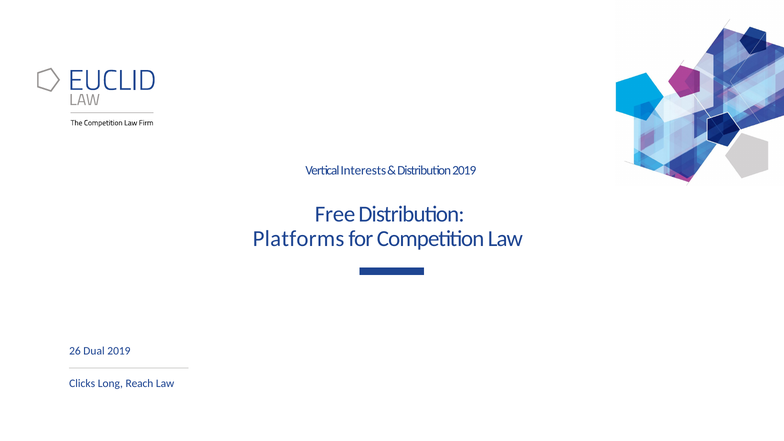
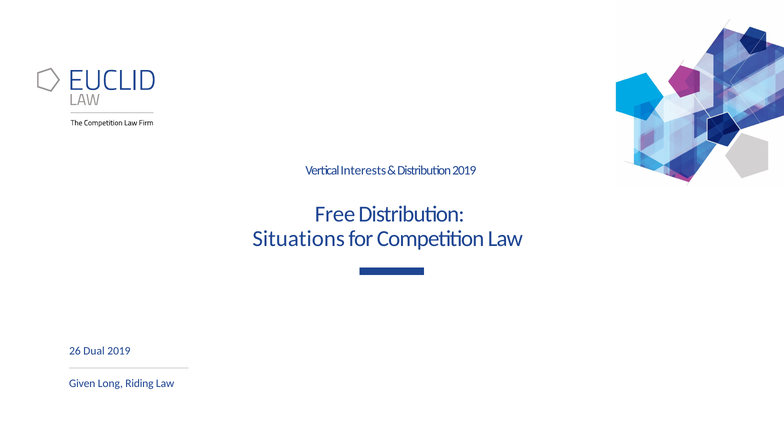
Platforms: Platforms -> Situations
Clicks: Clicks -> Given
Reach: Reach -> Riding
